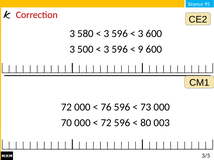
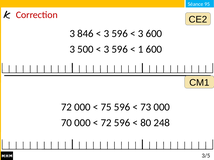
580: 580 -> 846
9: 9 -> 1
76: 76 -> 75
003: 003 -> 248
